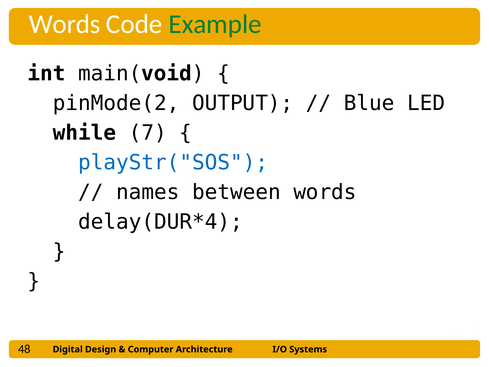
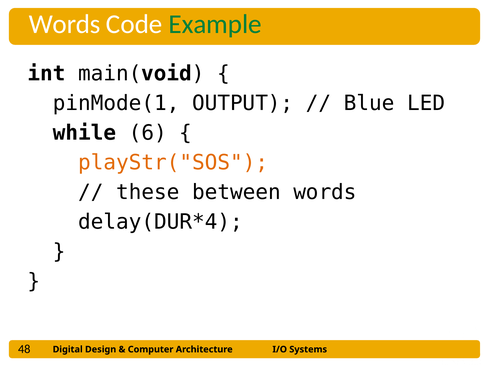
pinMode(2: pinMode(2 -> pinMode(1
7: 7 -> 6
playStr("SOS colour: blue -> orange
names: names -> these
